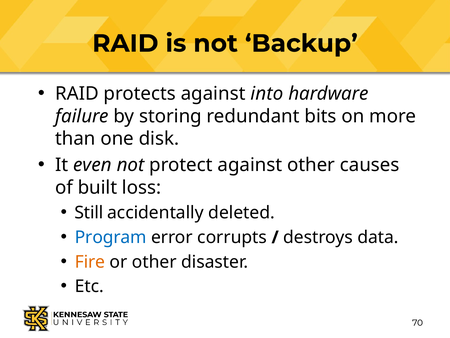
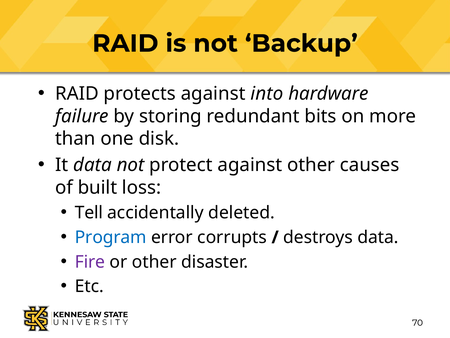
It even: even -> data
Still: Still -> Tell
Fire colour: orange -> purple
